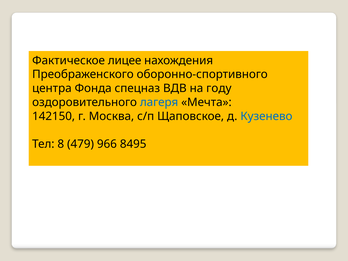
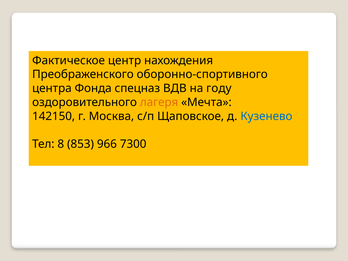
лицее: лицее -> центр
лагеря colour: blue -> orange
479: 479 -> 853
8495: 8495 -> 7300
